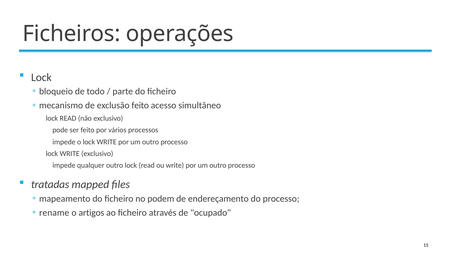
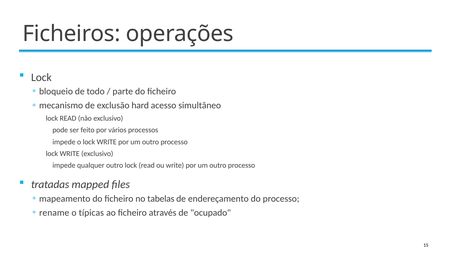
exclusão feito: feito -> hard
podem: podem -> tabelas
artigos: artigos -> típicas
